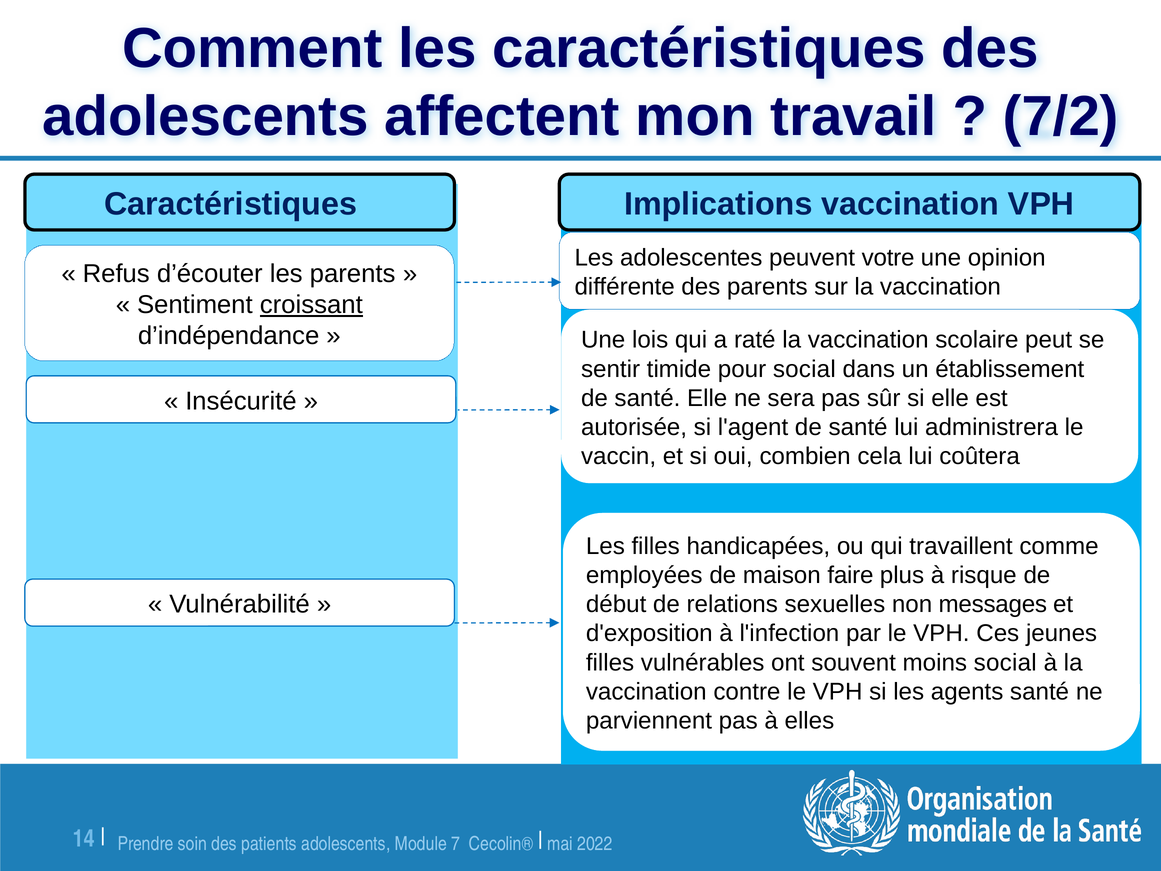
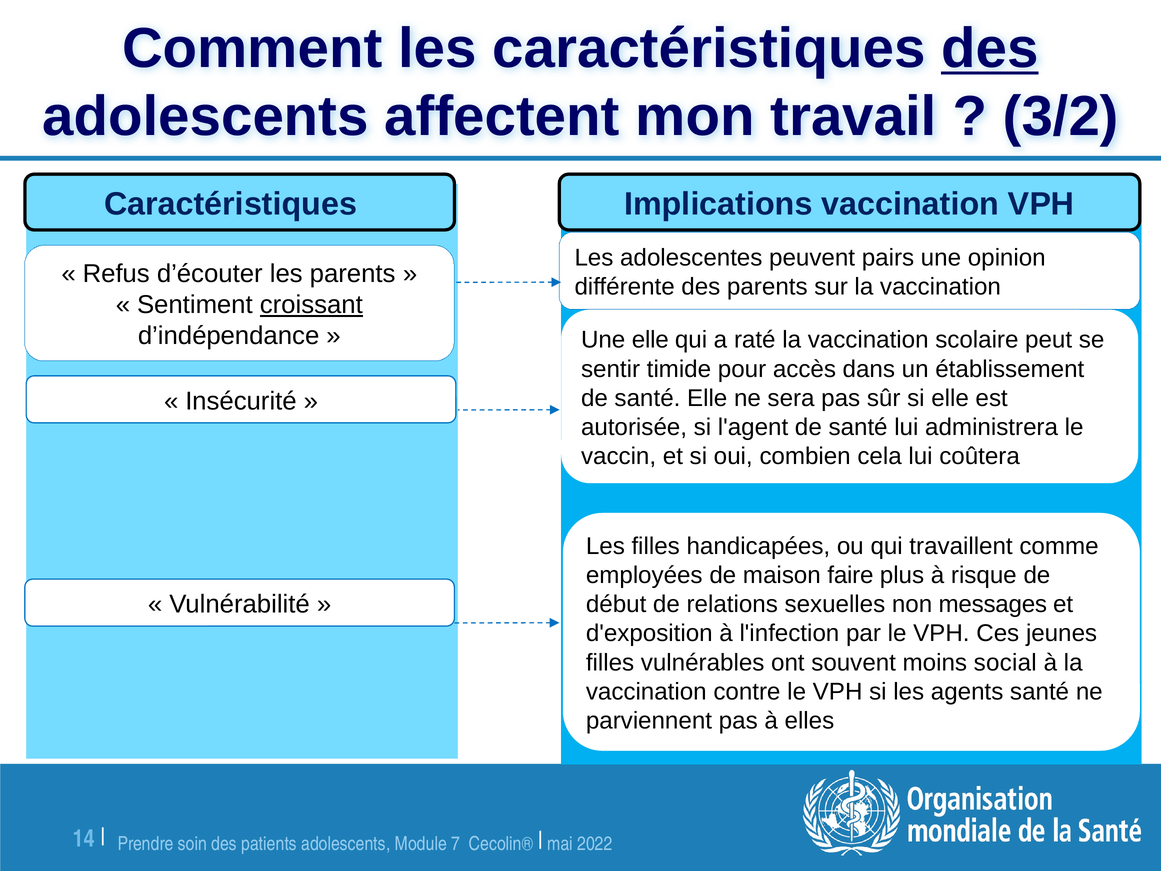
des at (990, 49) underline: none -> present
7/2: 7/2 -> 3/2
votre: votre -> pairs
Une lois: lois -> elle
pour social: social -> accès
